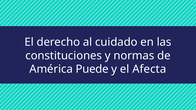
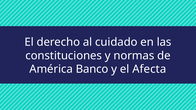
Puede: Puede -> Banco
